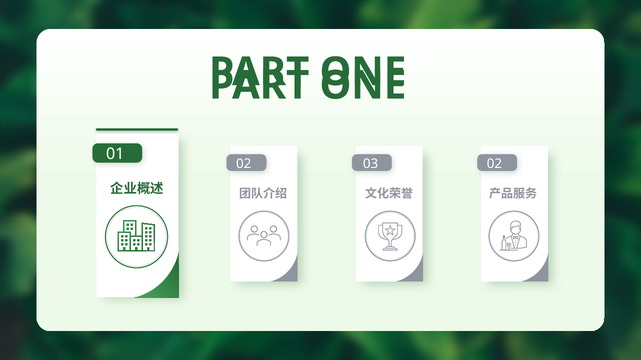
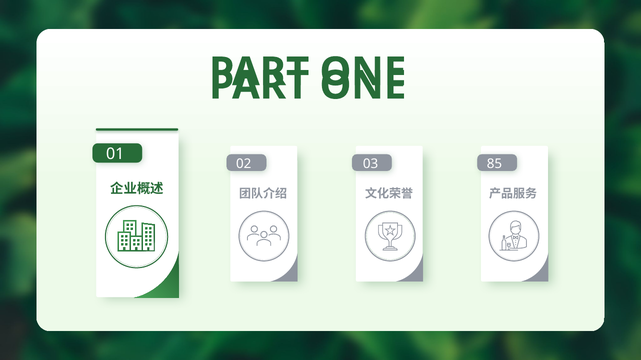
02 02: 02 -> 85
